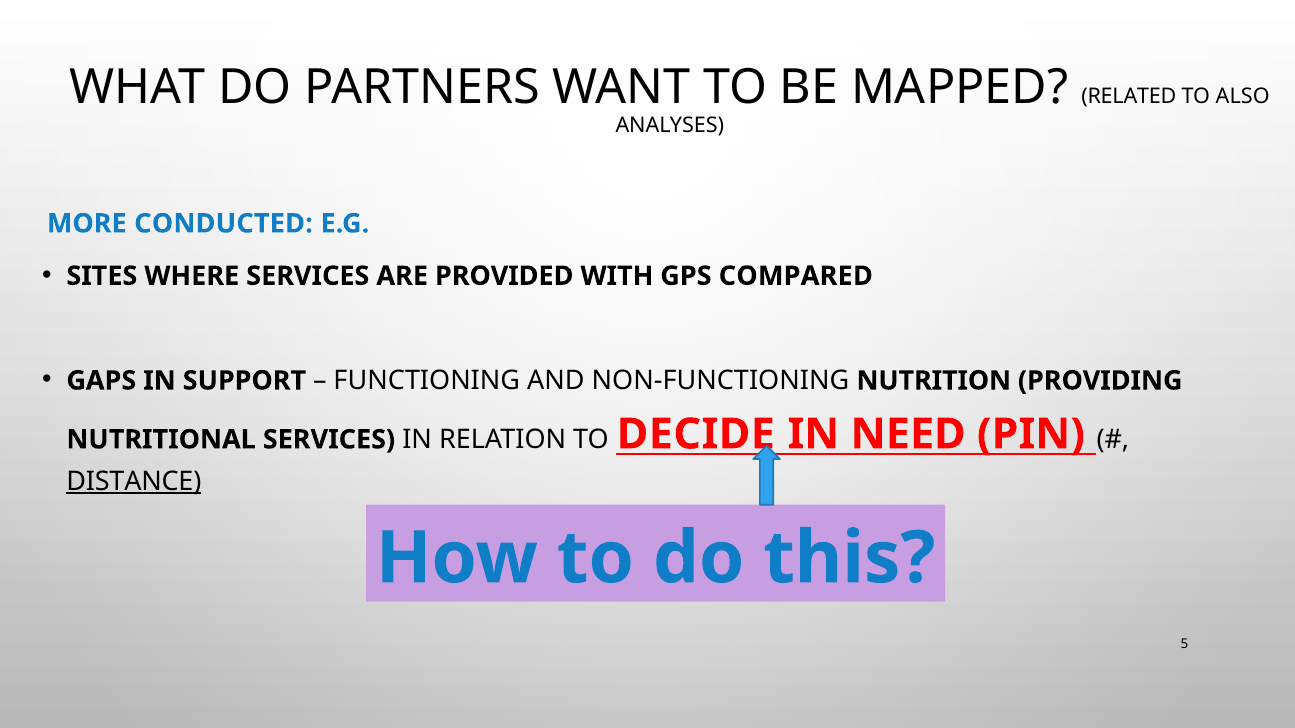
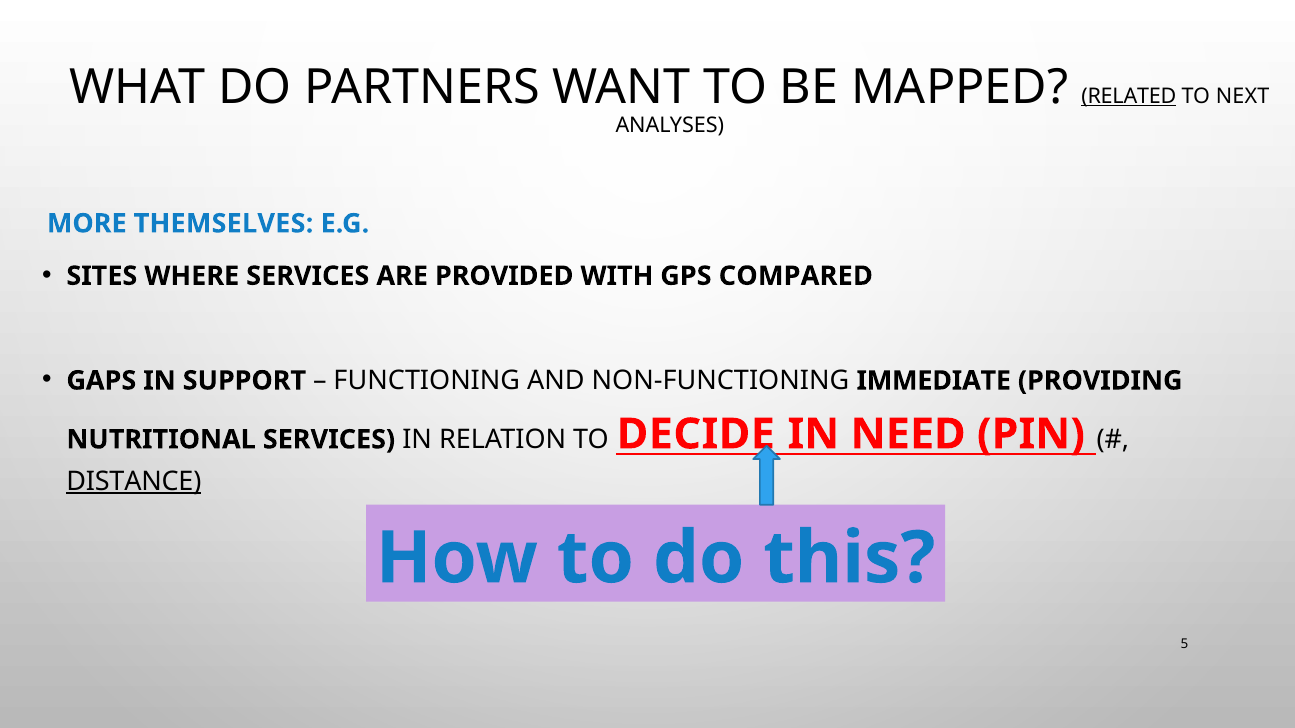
RELATED underline: none -> present
ALSO: ALSO -> NEXT
CONDUCTED: CONDUCTED -> THEMSELVES
NUTRITION: NUTRITION -> IMMEDIATE
